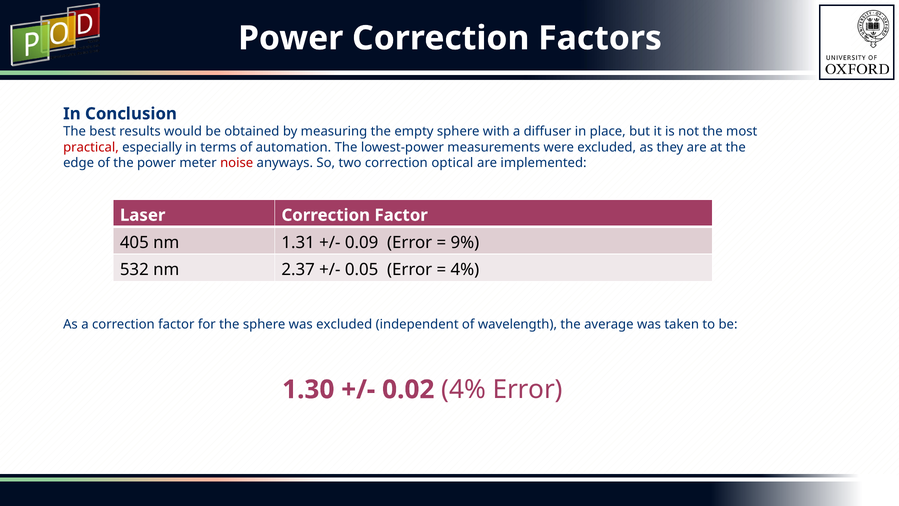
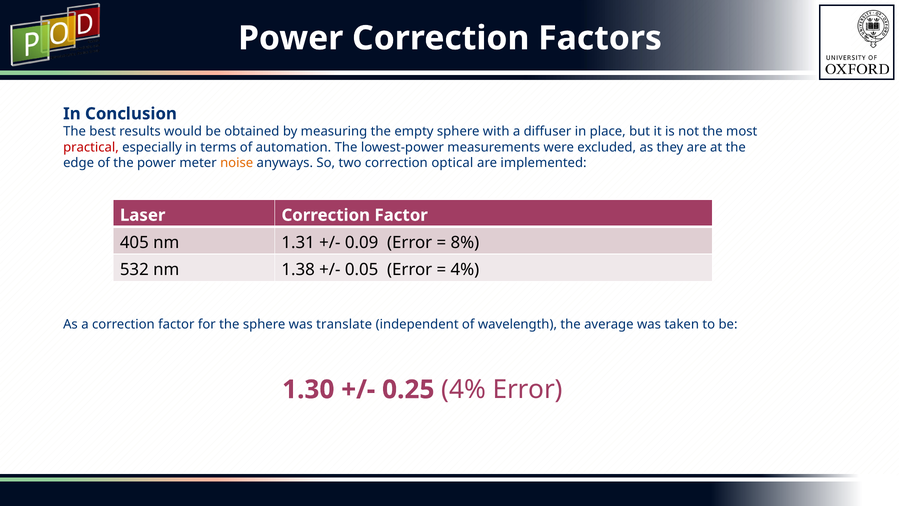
noise colour: red -> orange
9%: 9% -> 8%
2.37: 2.37 -> 1.38
was excluded: excluded -> translate
0.02: 0.02 -> 0.25
